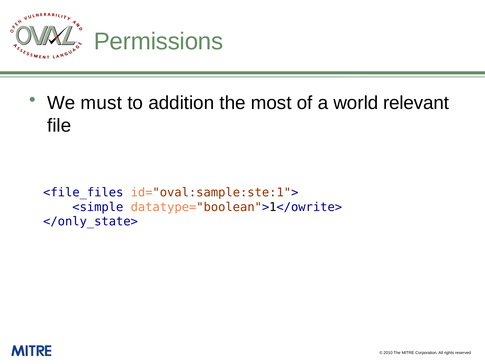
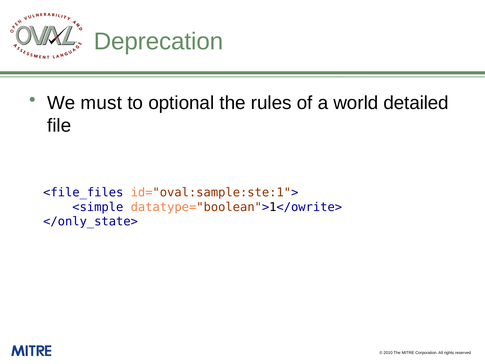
Permissions: Permissions -> Deprecation
addition: addition -> optional
most: most -> rules
relevant: relevant -> detailed
